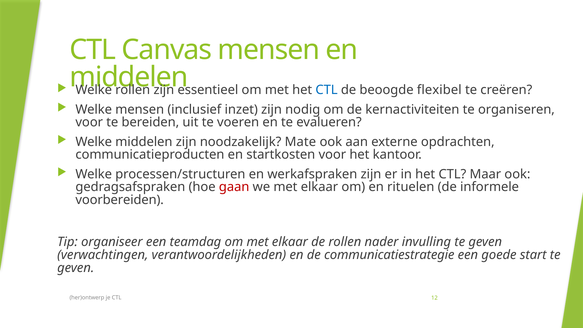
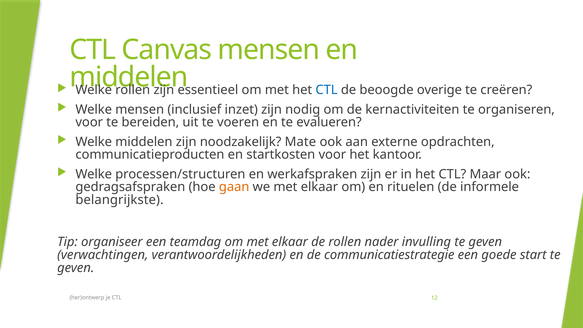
flexibel: flexibel -> overige
gaan colour: red -> orange
voorbereiden: voorbereiden -> belangrijkste
